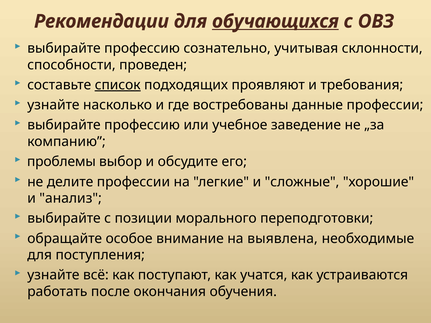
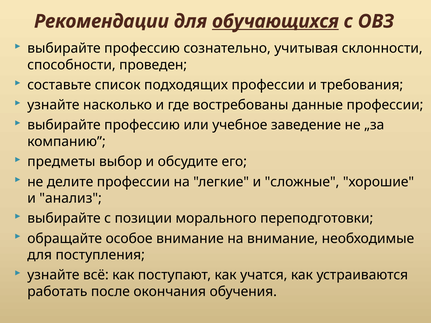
список underline: present -> none
подходящих проявляют: проявляют -> профессии
проблемы: проблемы -> предметы
на выявлена: выявлена -> внимание
